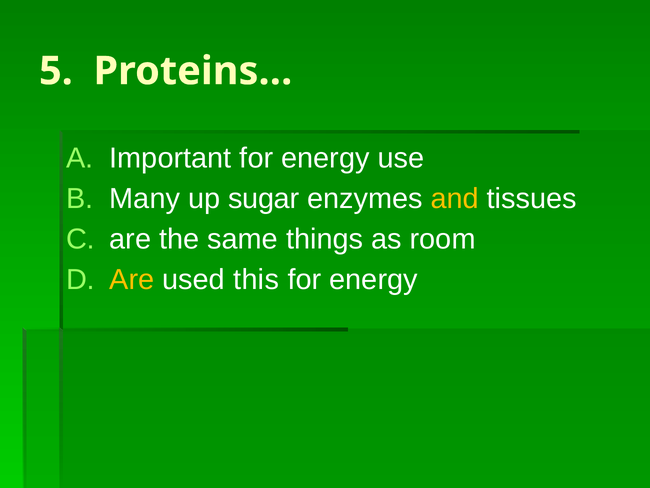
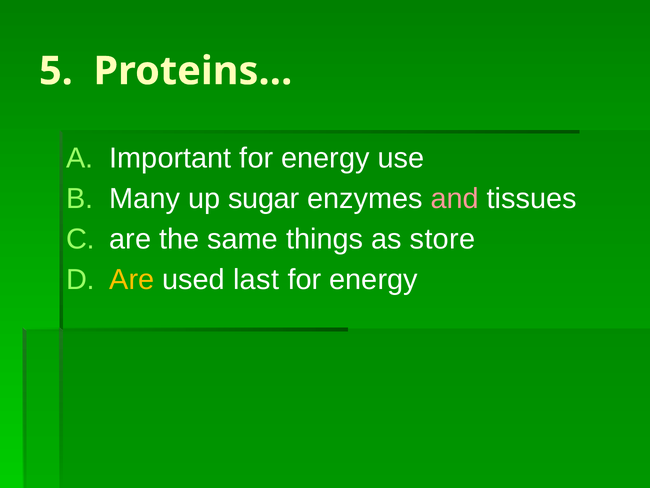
and colour: yellow -> pink
room: room -> store
this: this -> last
